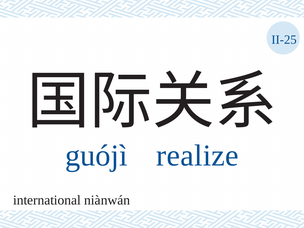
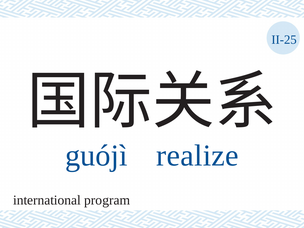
niànwán: niànwán -> program
